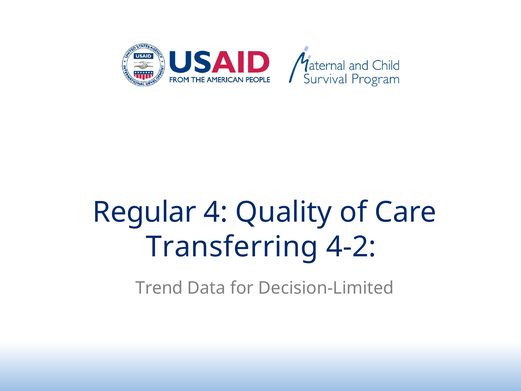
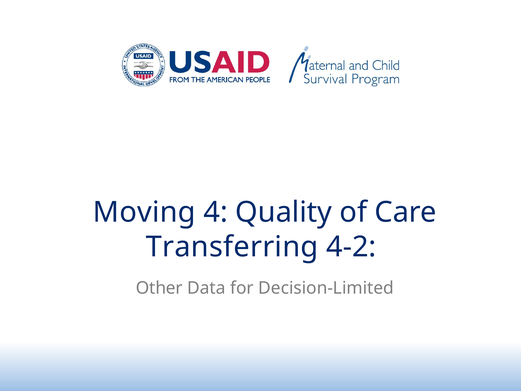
Regular: Regular -> Moving
Trend: Trend -> Other
